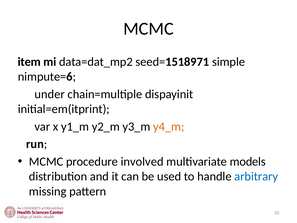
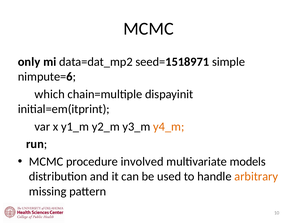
item: item -> only
under: under -> which
arbitrary colour: blue -> orange
